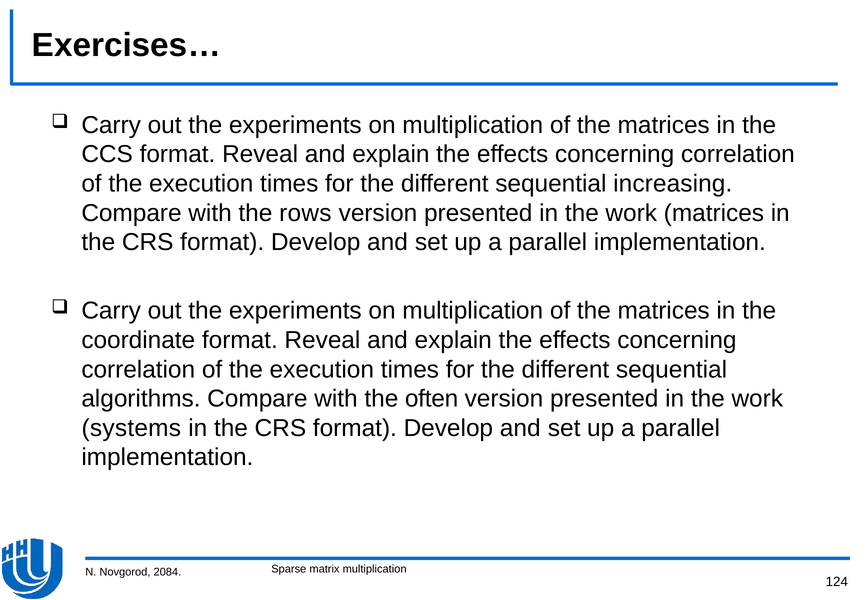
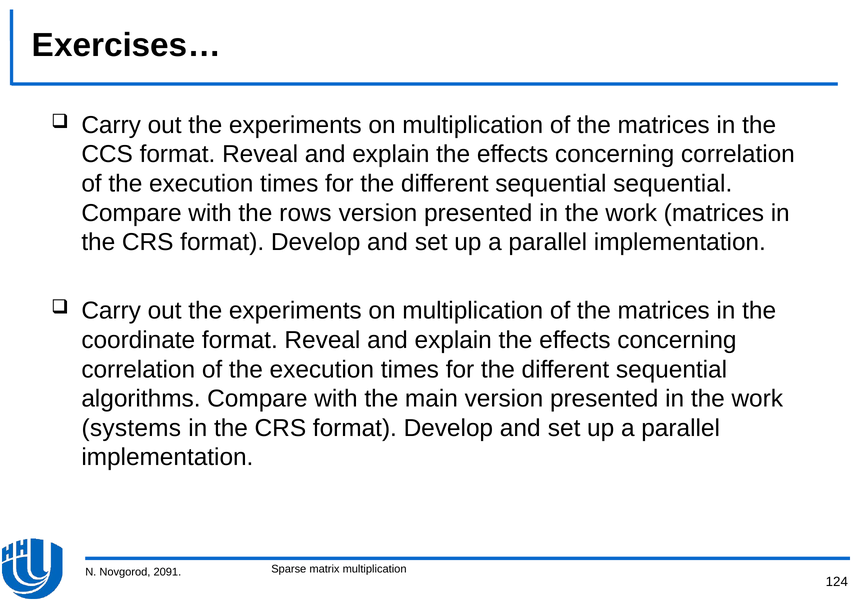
sequential increasing: increasing -> sequential
often: often -> main
2084: 2084 -> 2091
